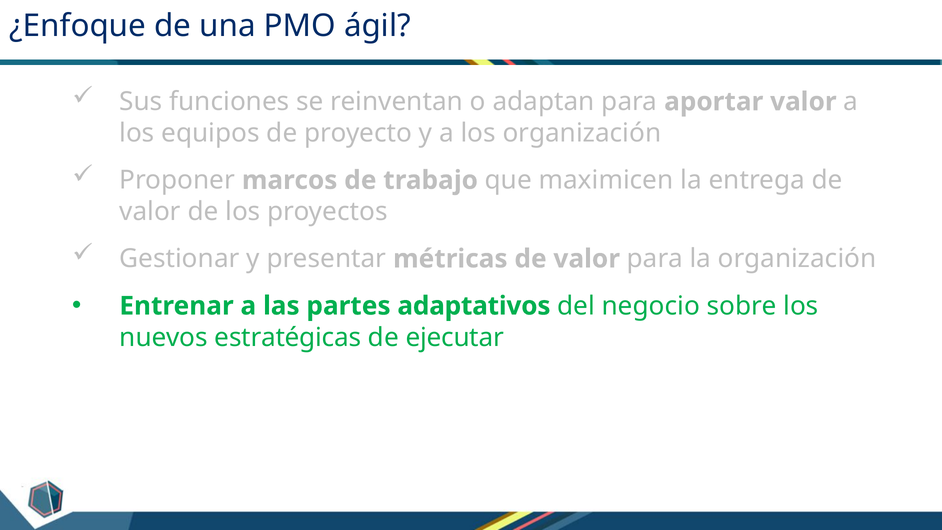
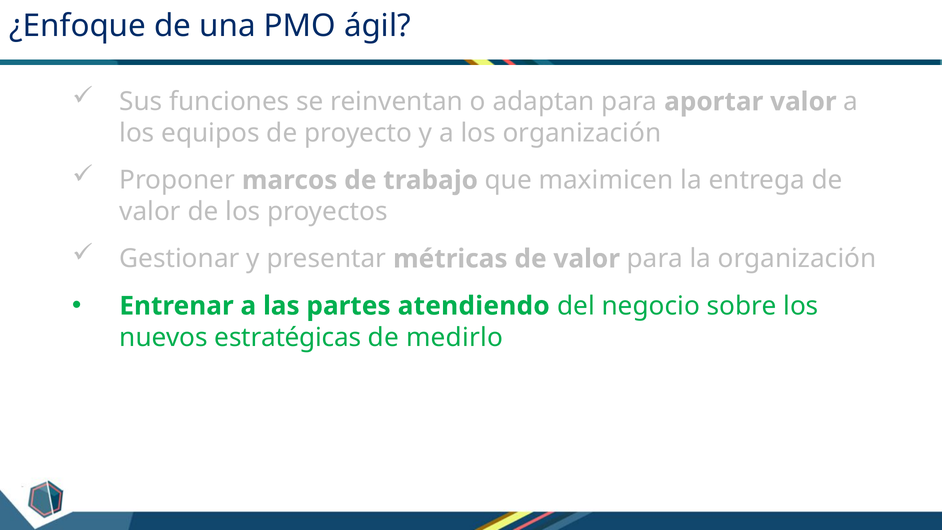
adaptativos: adaptativos -> atendiendo
ejecutar: ejecutar -> medirlo
